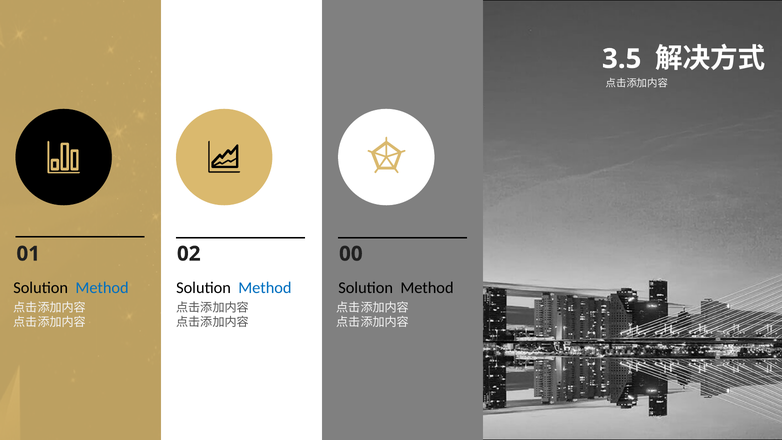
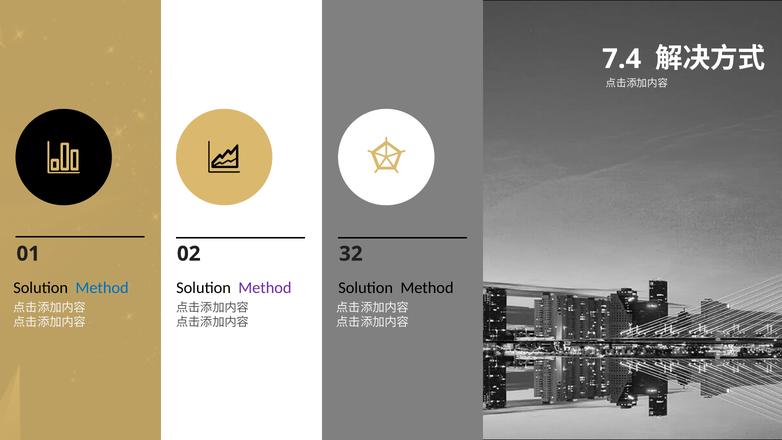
3.5: 3.5 -> 7.4
00: 00 -> 32
Method at (265, 288) colour: blue -> purple
